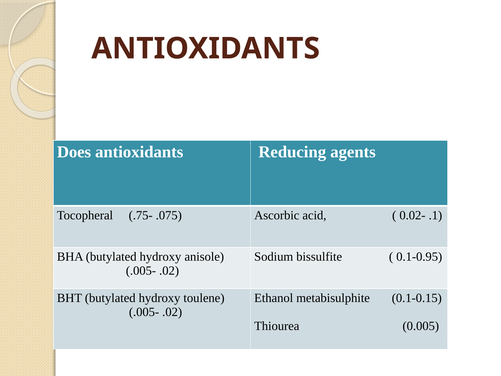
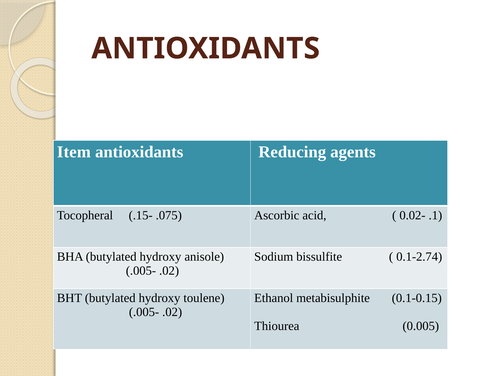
Does: Does -> Item
.75-: .75- -> .15-
0.1-0.95: 0.1-0.95 -> 0.1-2.74
